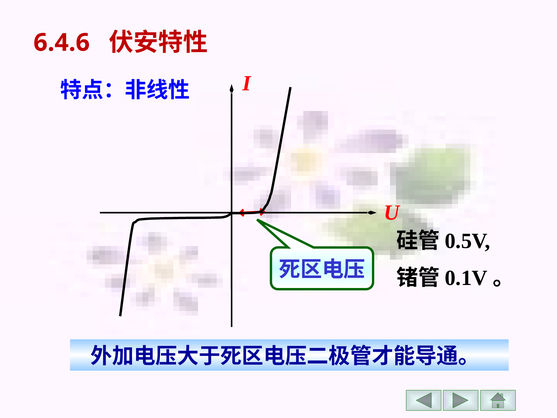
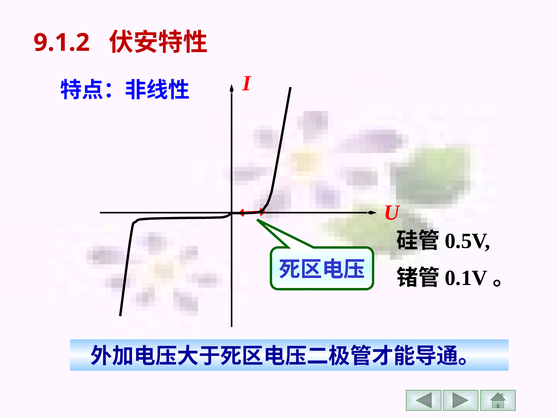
6.4.6: 6.4.6 -> 9.1.2
